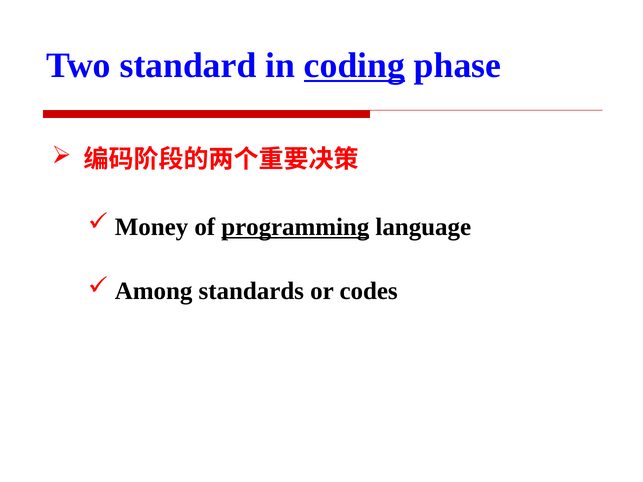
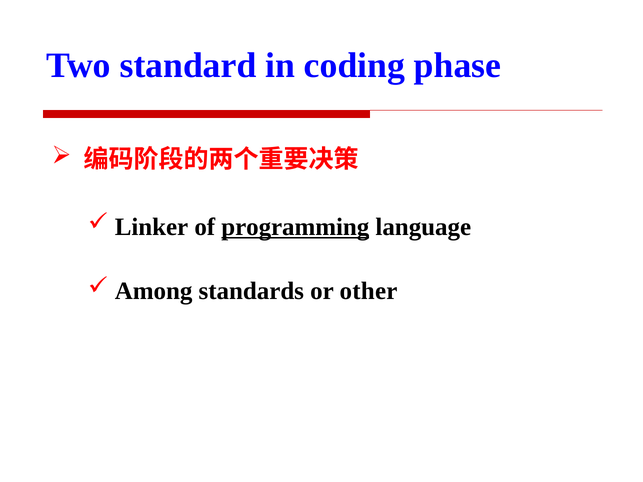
coding underline: present -> none
Money: Money -> Linker
codes: codes -> other
